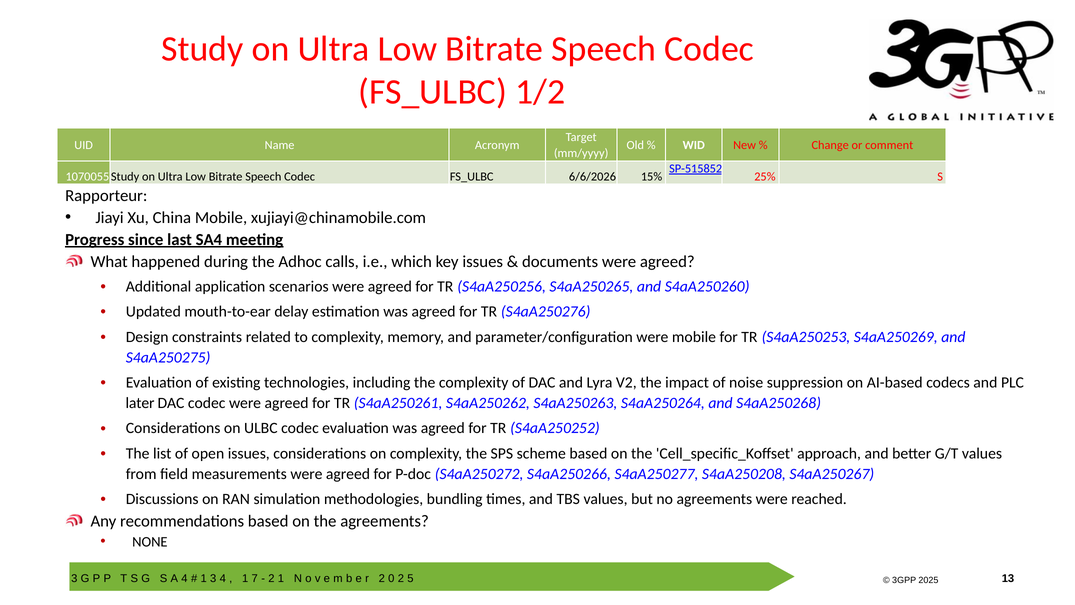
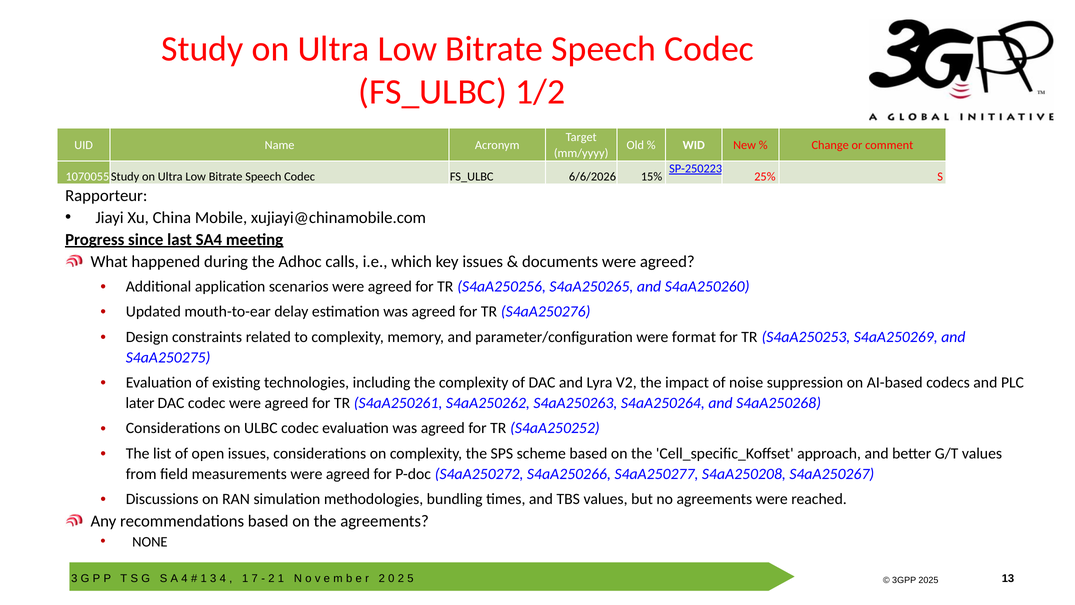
SP-515852: SP-515852 -> SP-250223
were mobile: mobile -> format
